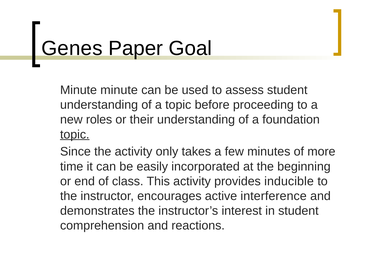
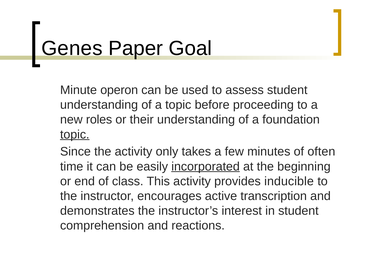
Minute minute: minute -> operon
more: more -> often
incorporated underline: none -> present
interference: interference -> transcription
